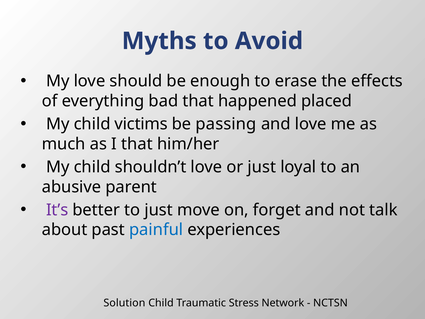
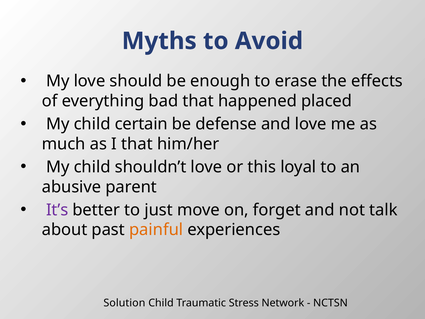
victims: victims -> certain
passing: passing -> defense
or just: just -> this
painful colour: blue -> orange
